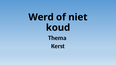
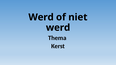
koud at (58, 28): koud -> werd
